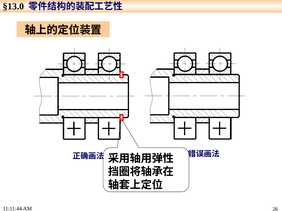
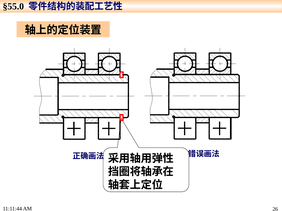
§13.0: §13.0 -> §55.0
